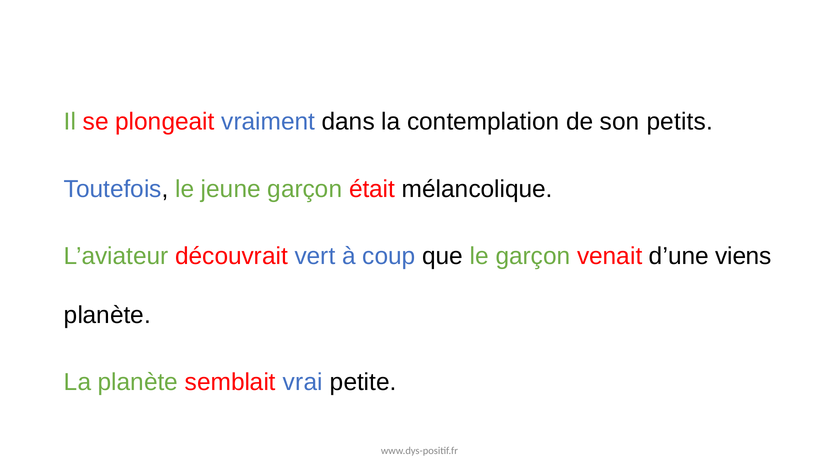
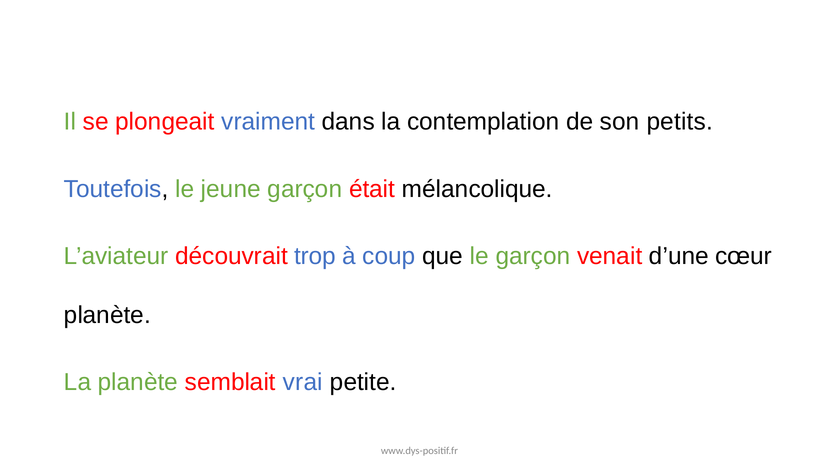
vert: vert -> trop
viens: viens -> cœur
